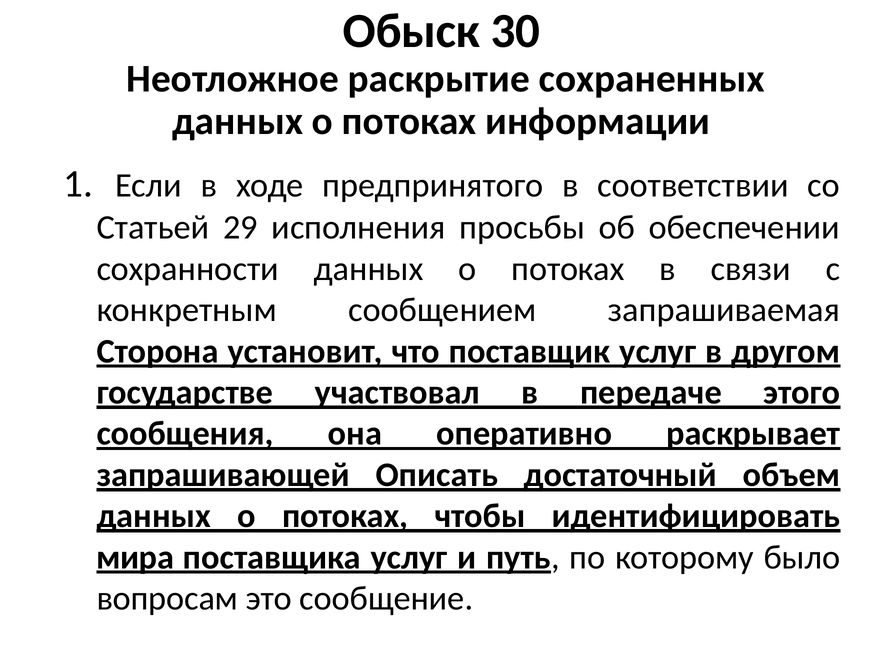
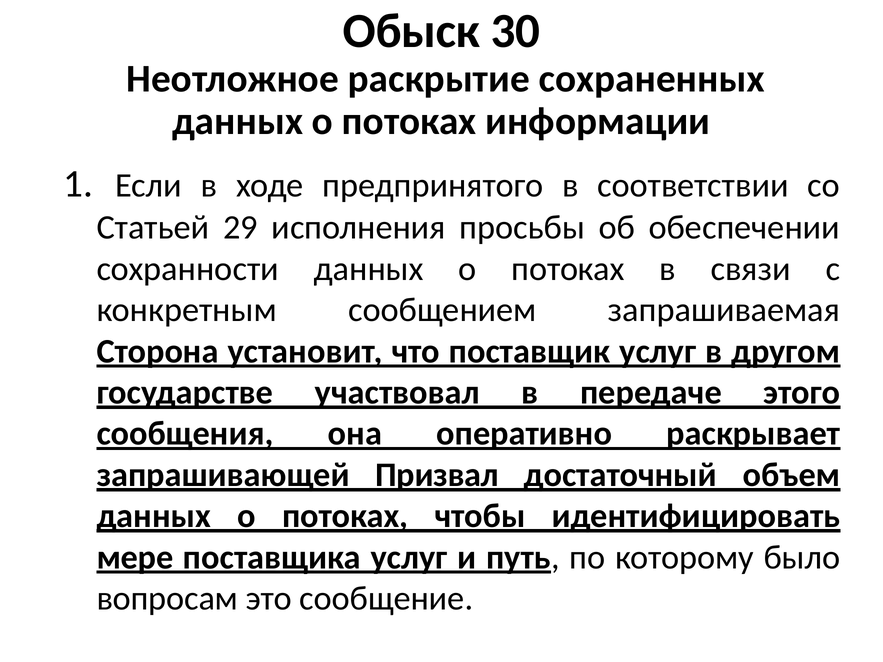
Описать: Описать -> Призвал
мира: мира -> мере
